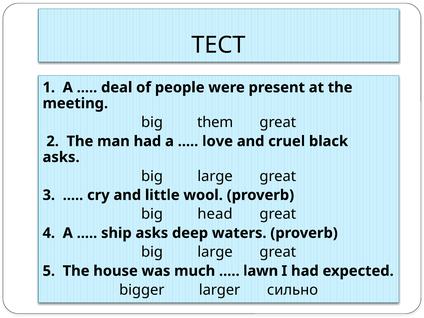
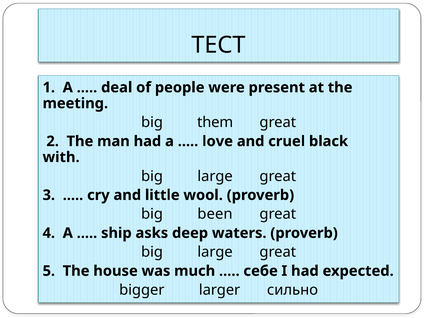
asks at (61, 157): asks -> with
head: head -> been
lawn: lawn -> себе
